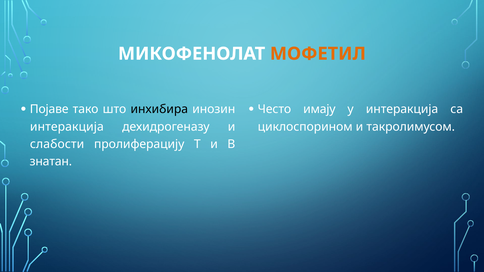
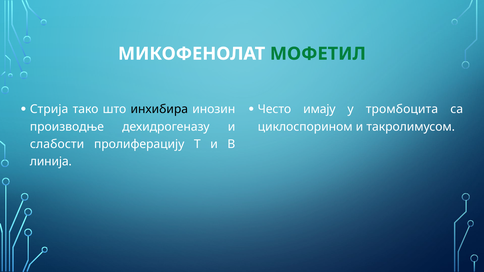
МОФЕТИЛ colour: orange -> green
Појаве: Појаве -> Стрија
у интеракција: интеракција -> тромбоцита
интеракција at (67, 127): интеракција -> производње
знатан: знатан -> линија
